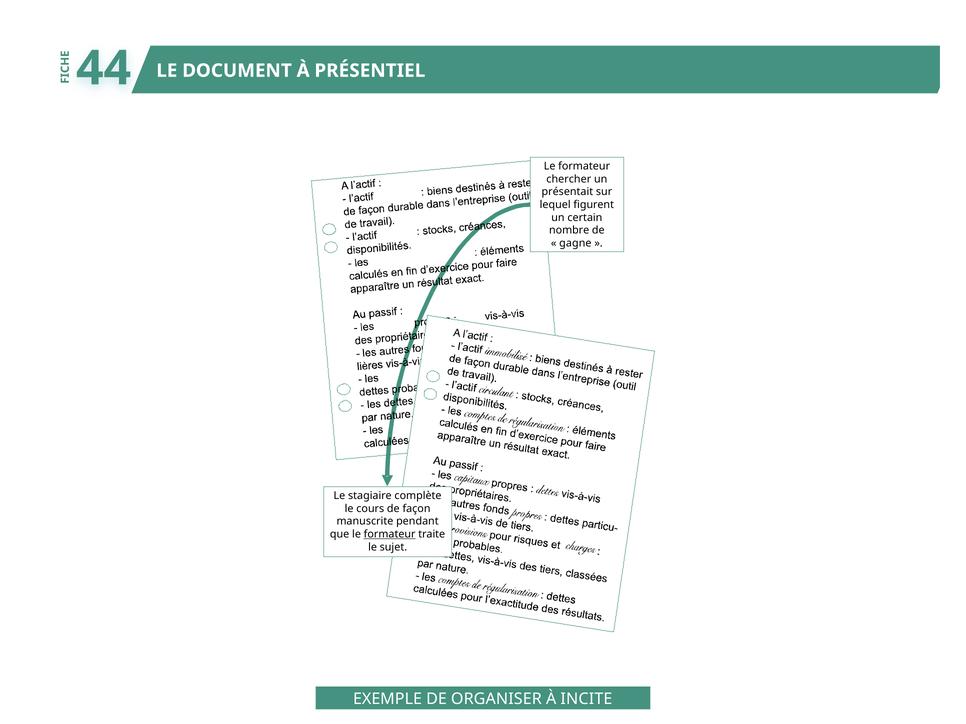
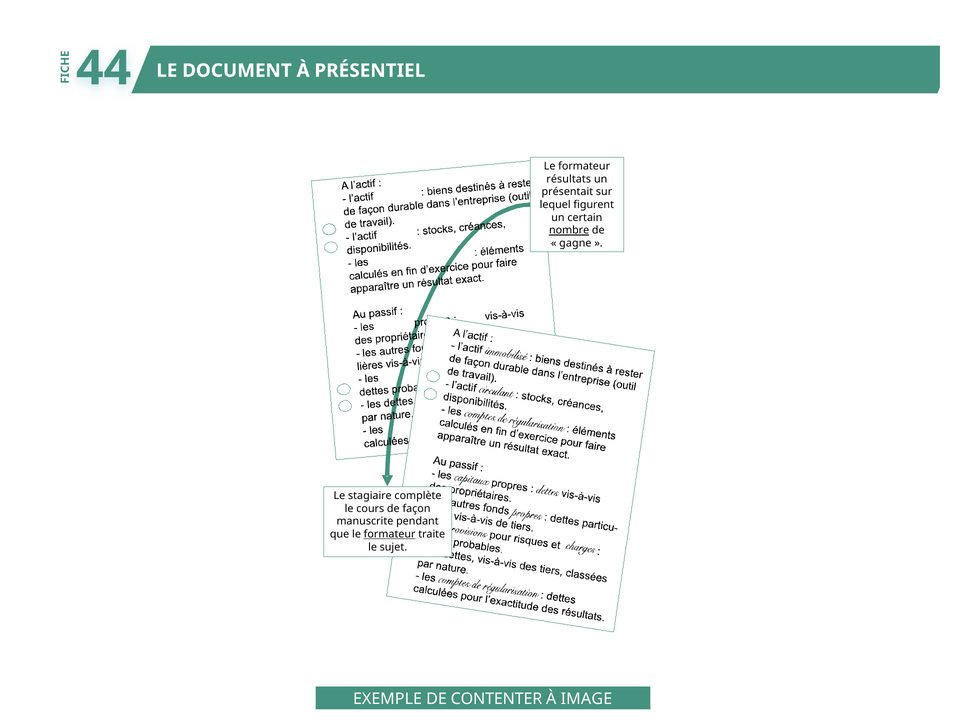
chercher: chercher -> résultats
nombre underline: none -> present
ORGANISER: ORGANISER -> CONTENTER
INCITE: INCITE -> IMAGE
